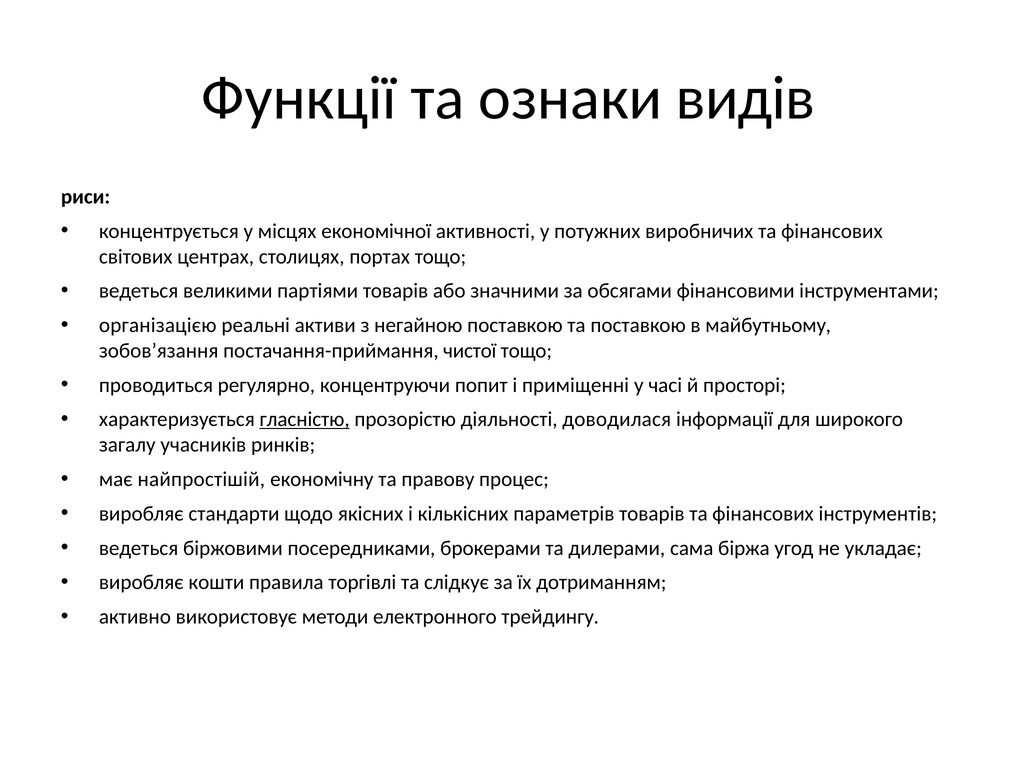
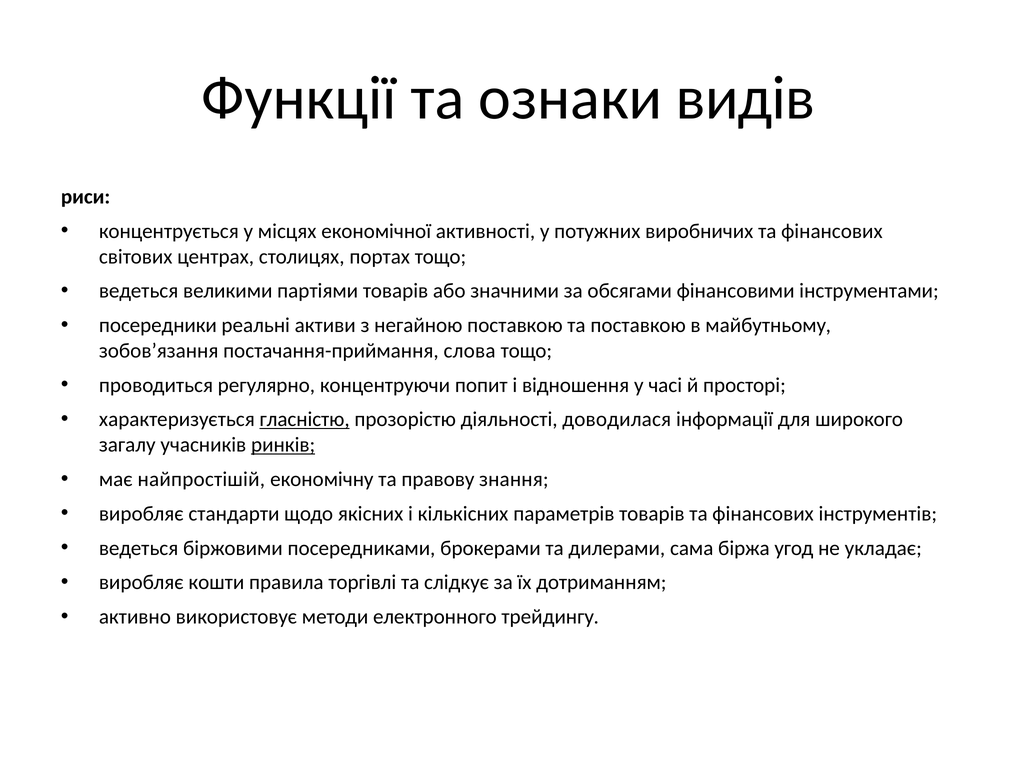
організацією: організацією -> посередники
чистої: чистої -> слова
приміщенні: приміщенні -> відношення
ринків underline: none -> present
процес: процес -> знання
